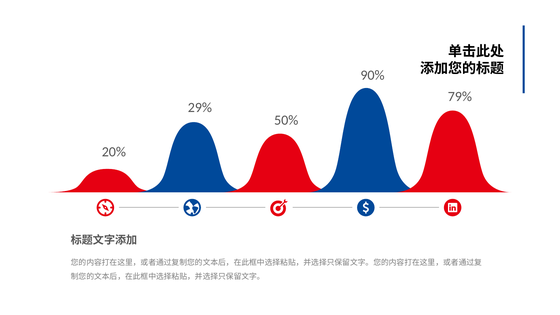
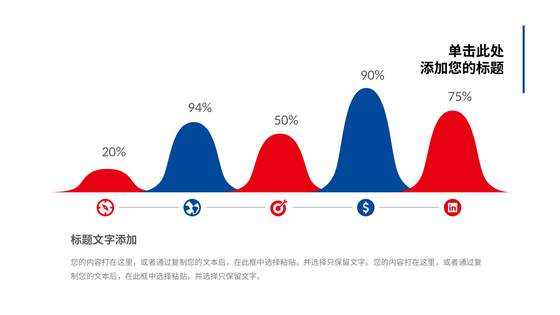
79%: 79% -> 75%
29%: 29% -> 94%
